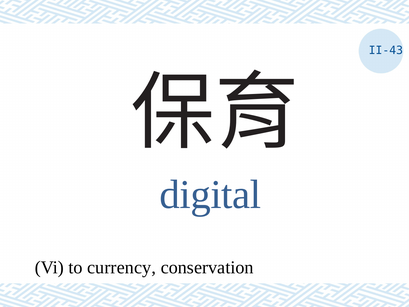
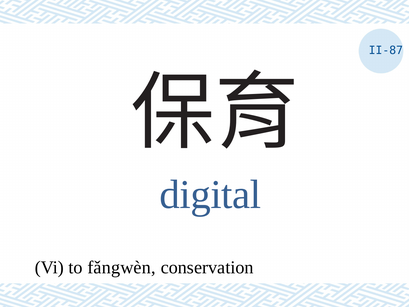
II-43: II-43 -> II-87
currency: currency -> fǎngwèn
